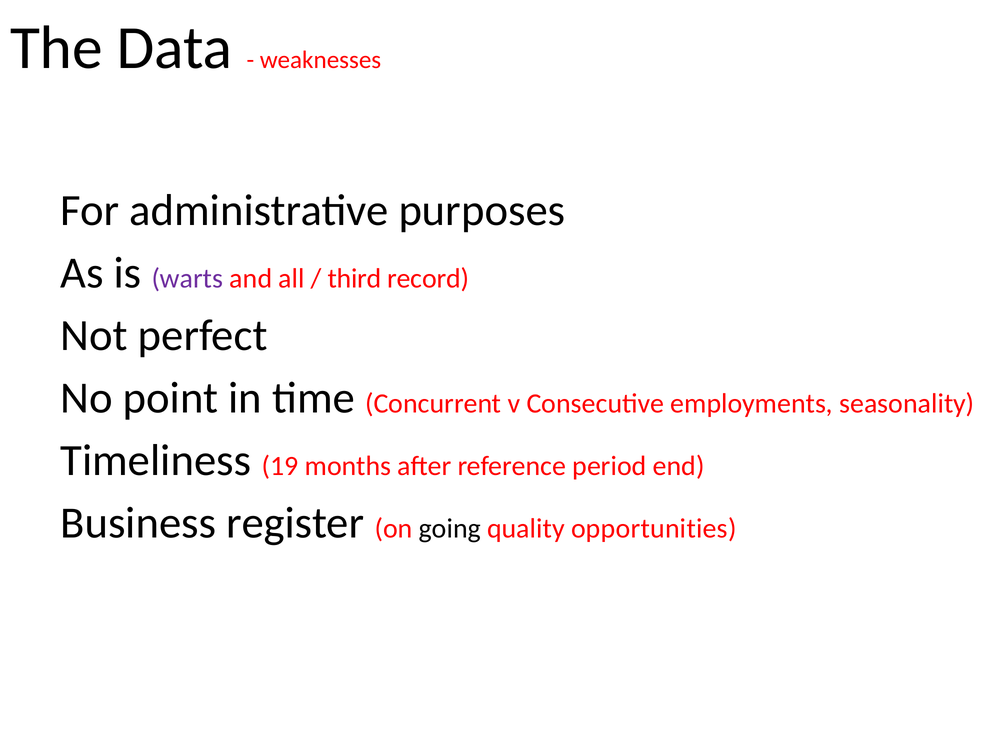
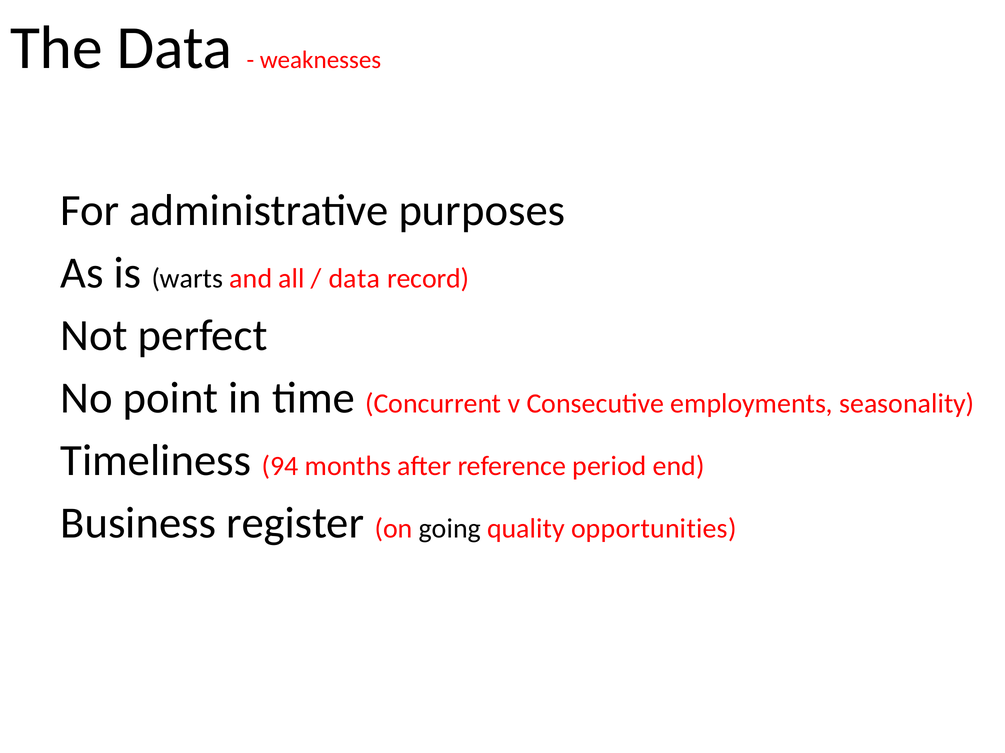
warts colour: purple -> black
third at (355, 279): third -> data
19: 19 -> 94
